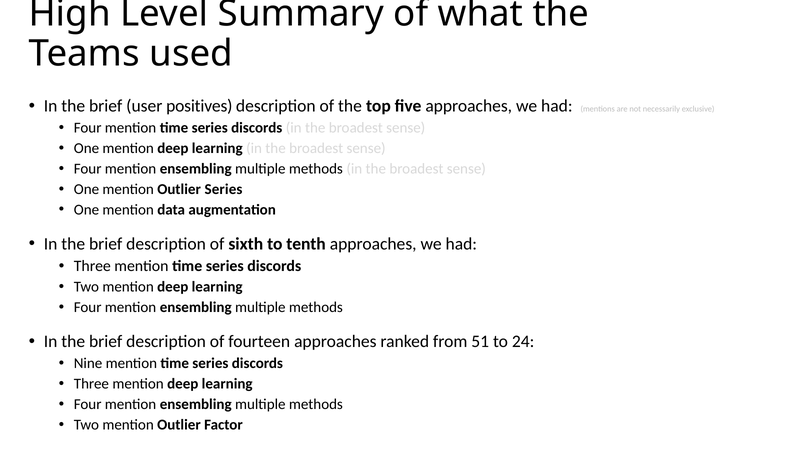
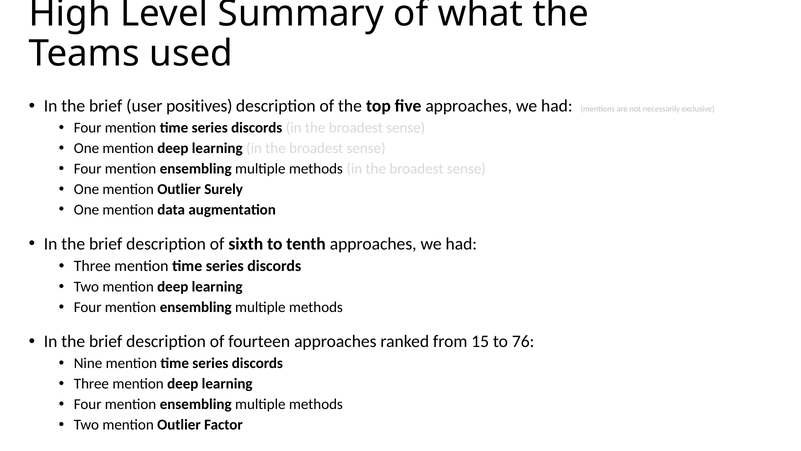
Outlier Series: Series -> Surely
51: 51 -> 15
24: 24 -> 76
